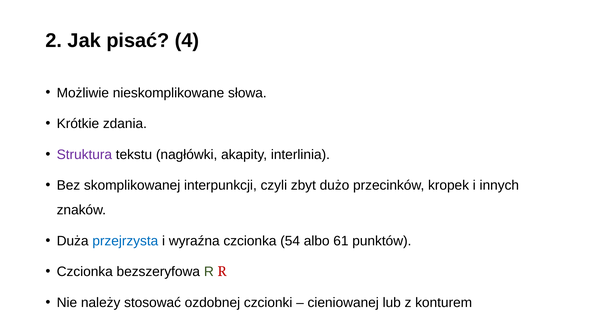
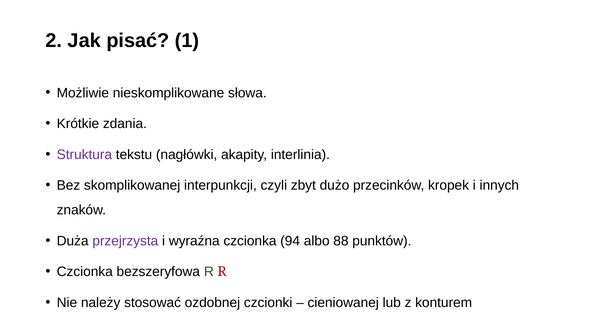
4: 4 -> 1
przejrzysta colour: blue -> purple
54: 54 -> 94
61: 61 -> 88
